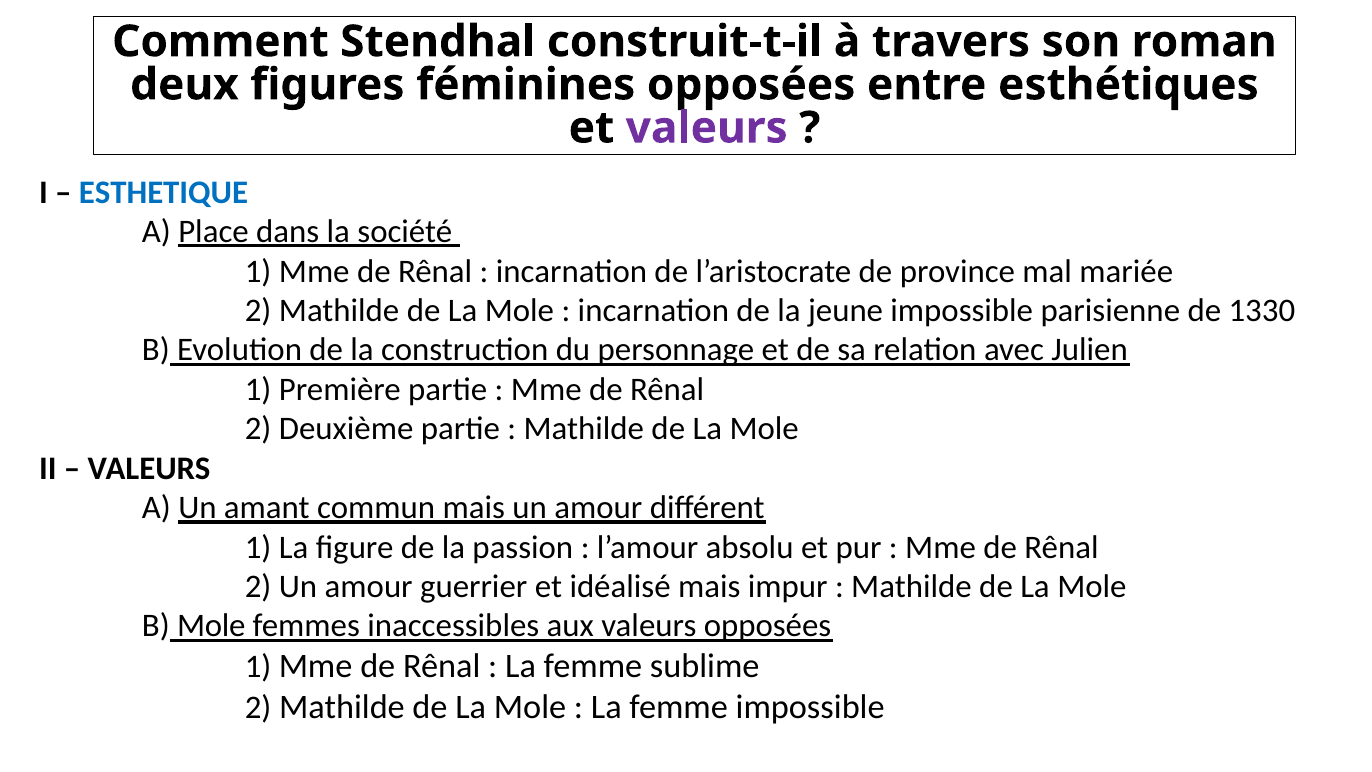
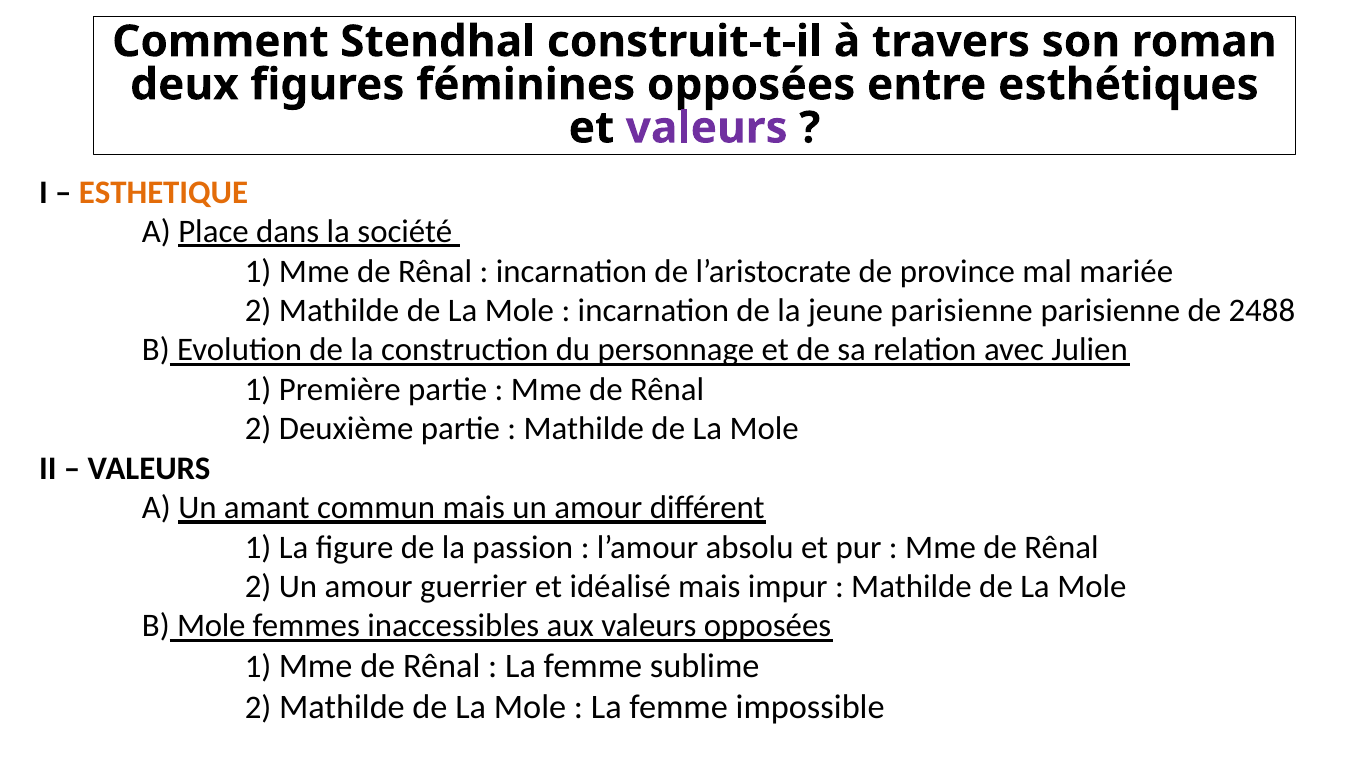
ESTHETIQUE colour: blue -> orange
jeune impossible: impossible -> parisienne
1330: 1330 -> 2488
